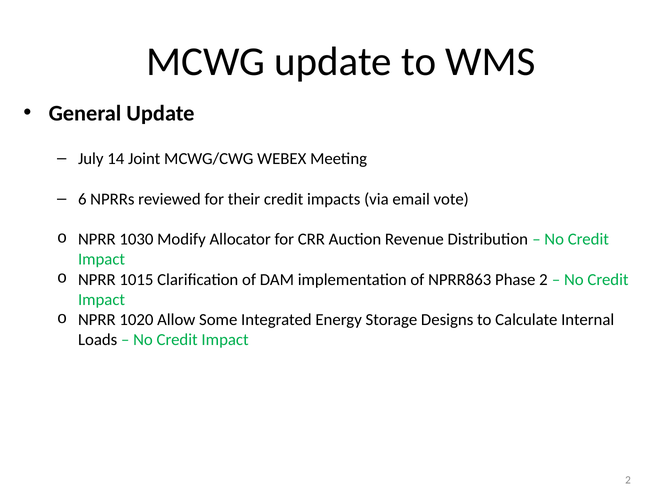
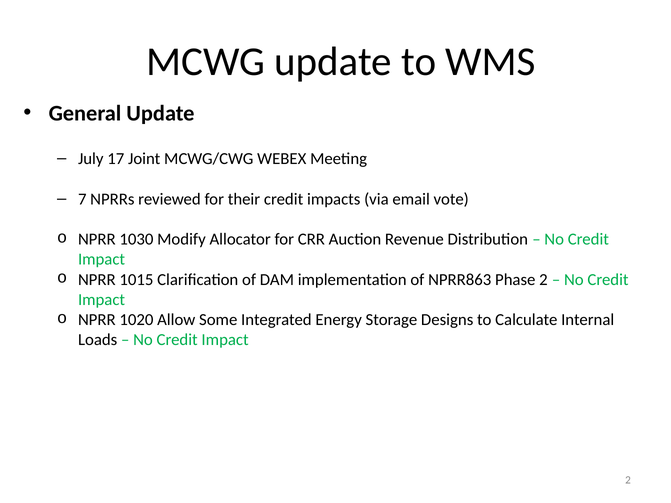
14: 14 -> 17
6: 6 -> 7
